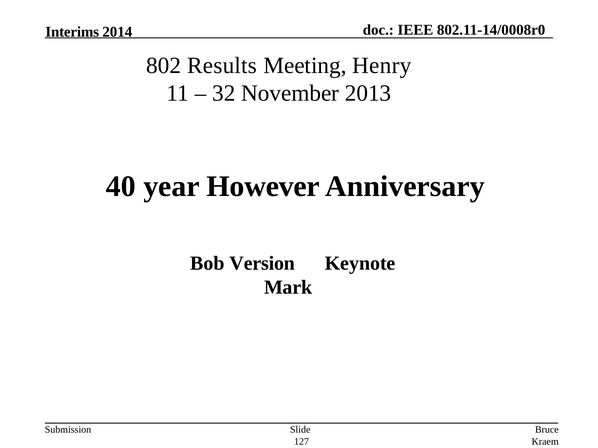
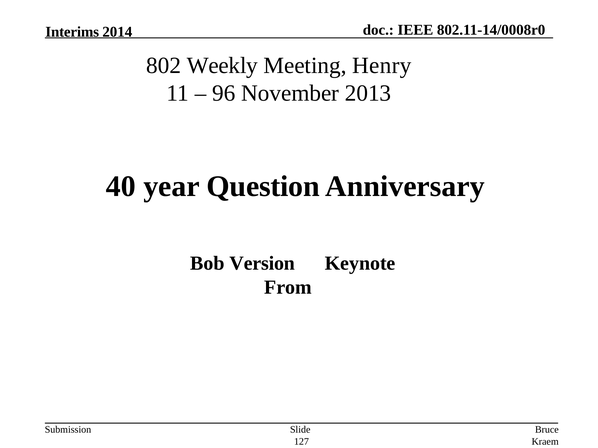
Results: Results -> Weekly
32: 32 -> 96
However: However -> Question
Mark: Mark -> From
